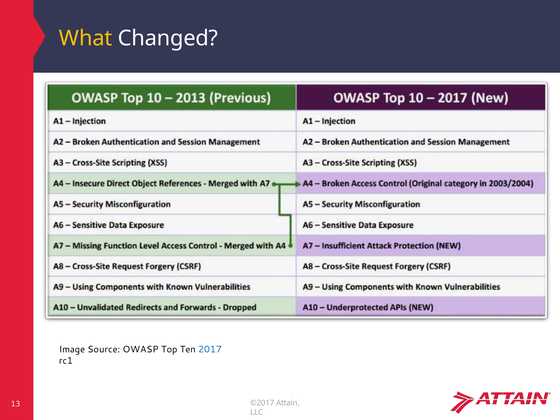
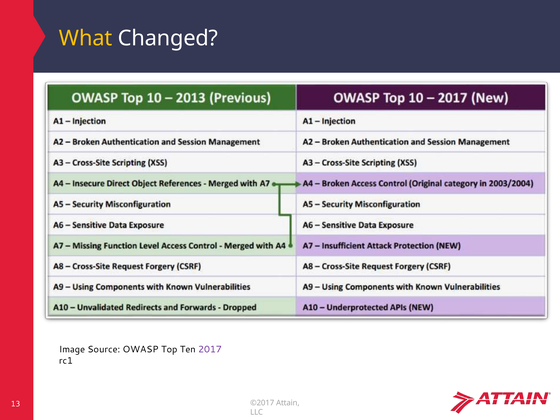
2017 colour: blue -> purple
